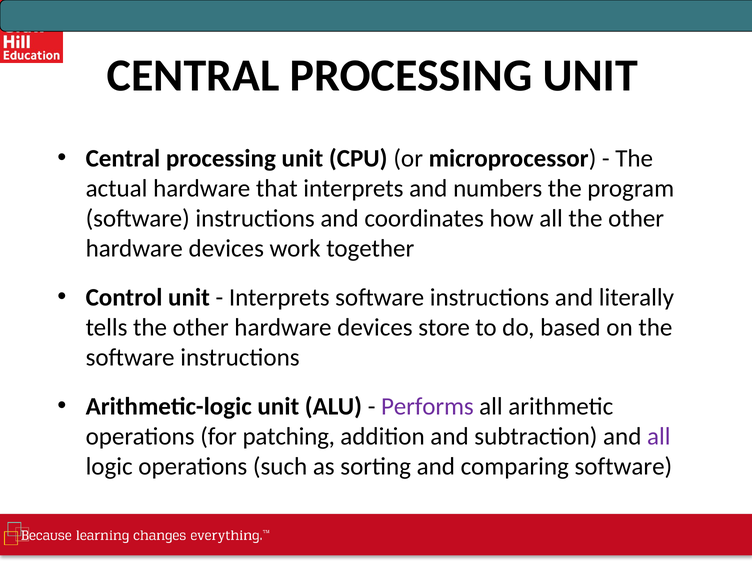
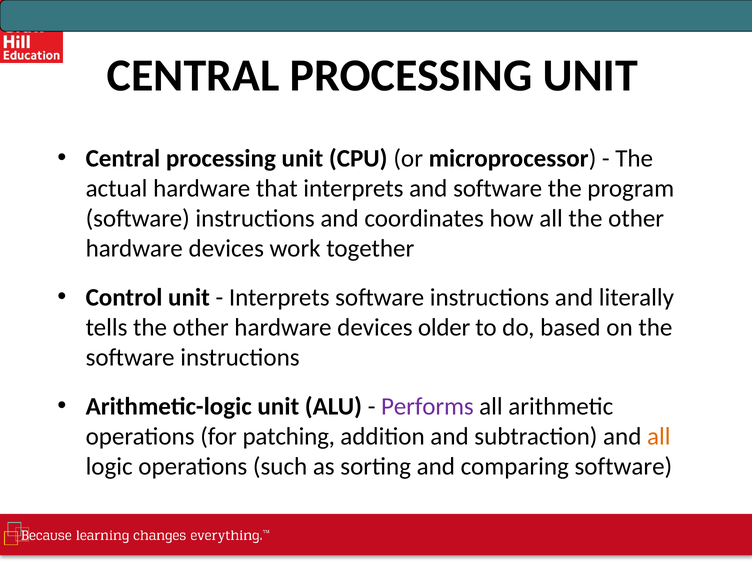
and numbers: numbers -> software
store: store -> older
all at (659, 437) colour: purple -> orange
